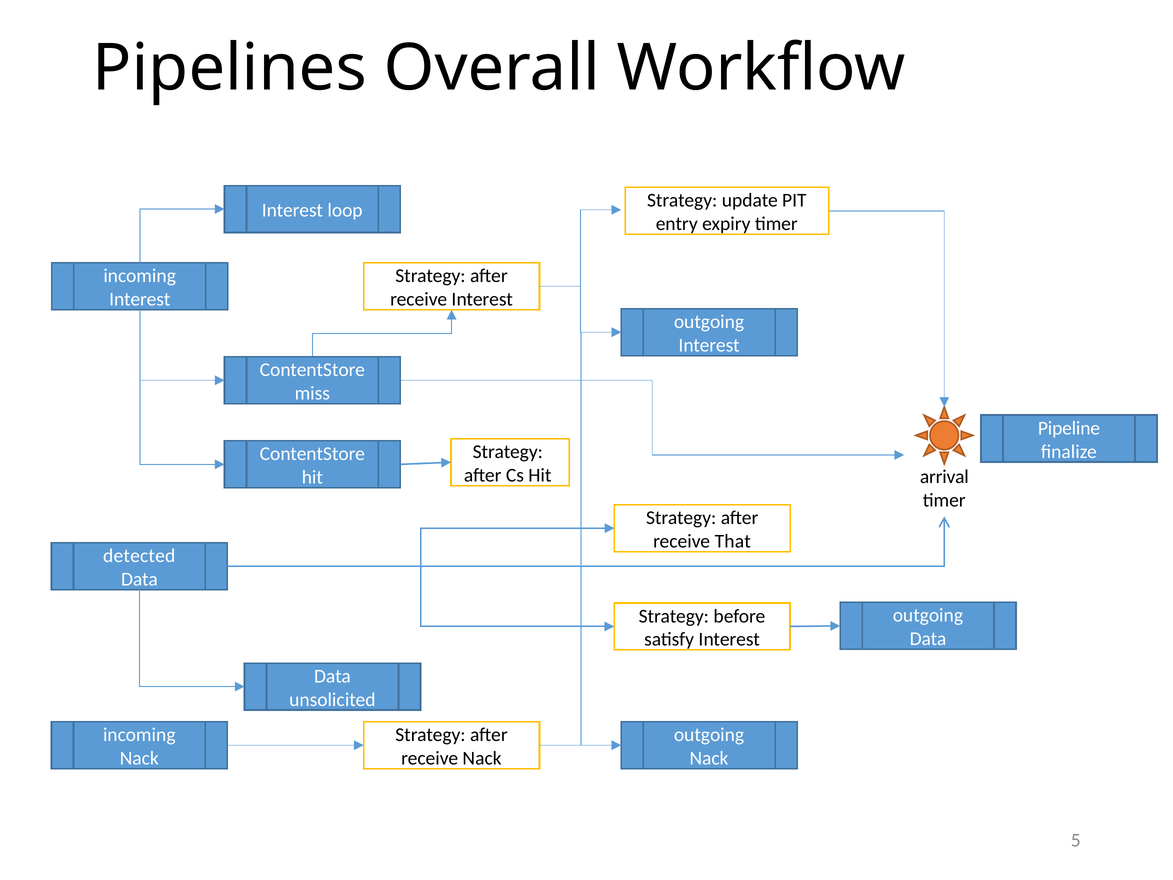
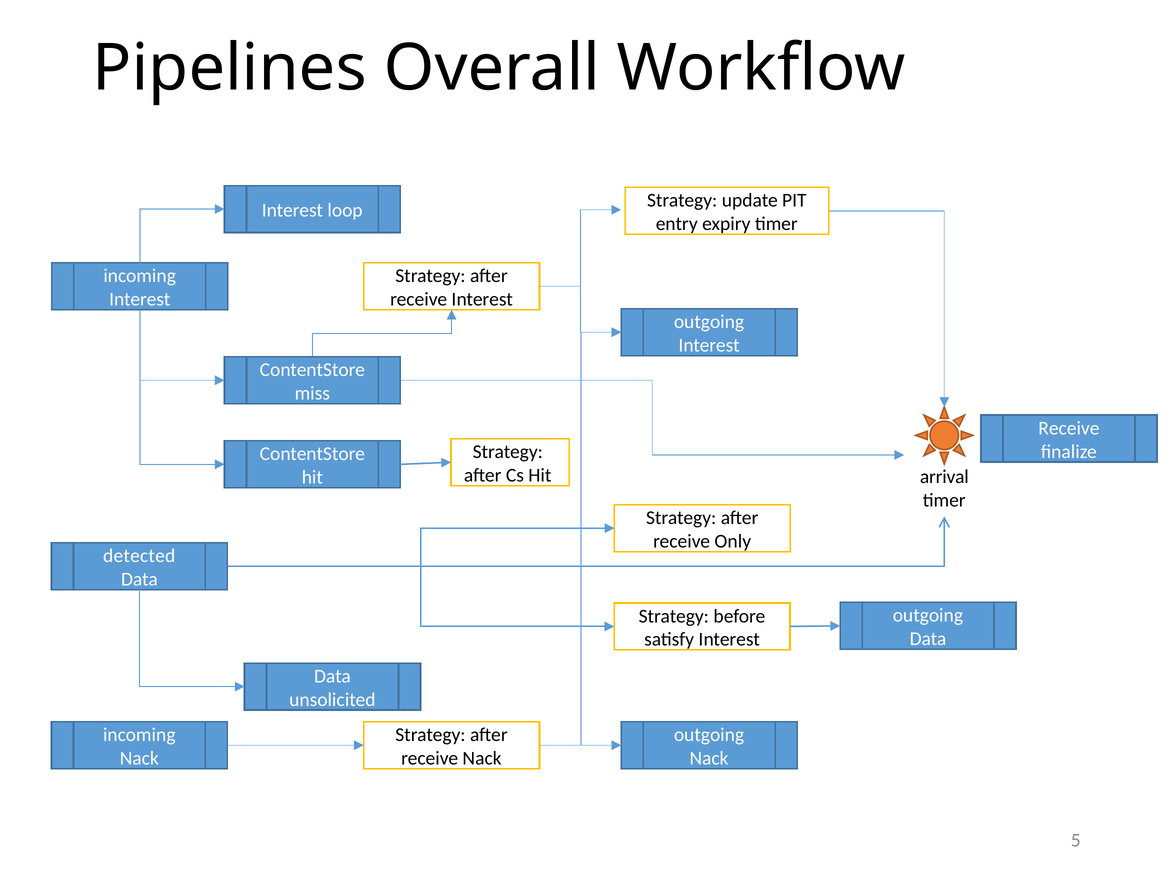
Pipeline at (1069, 428): Pipeline -> Receive
That: That -> Only
